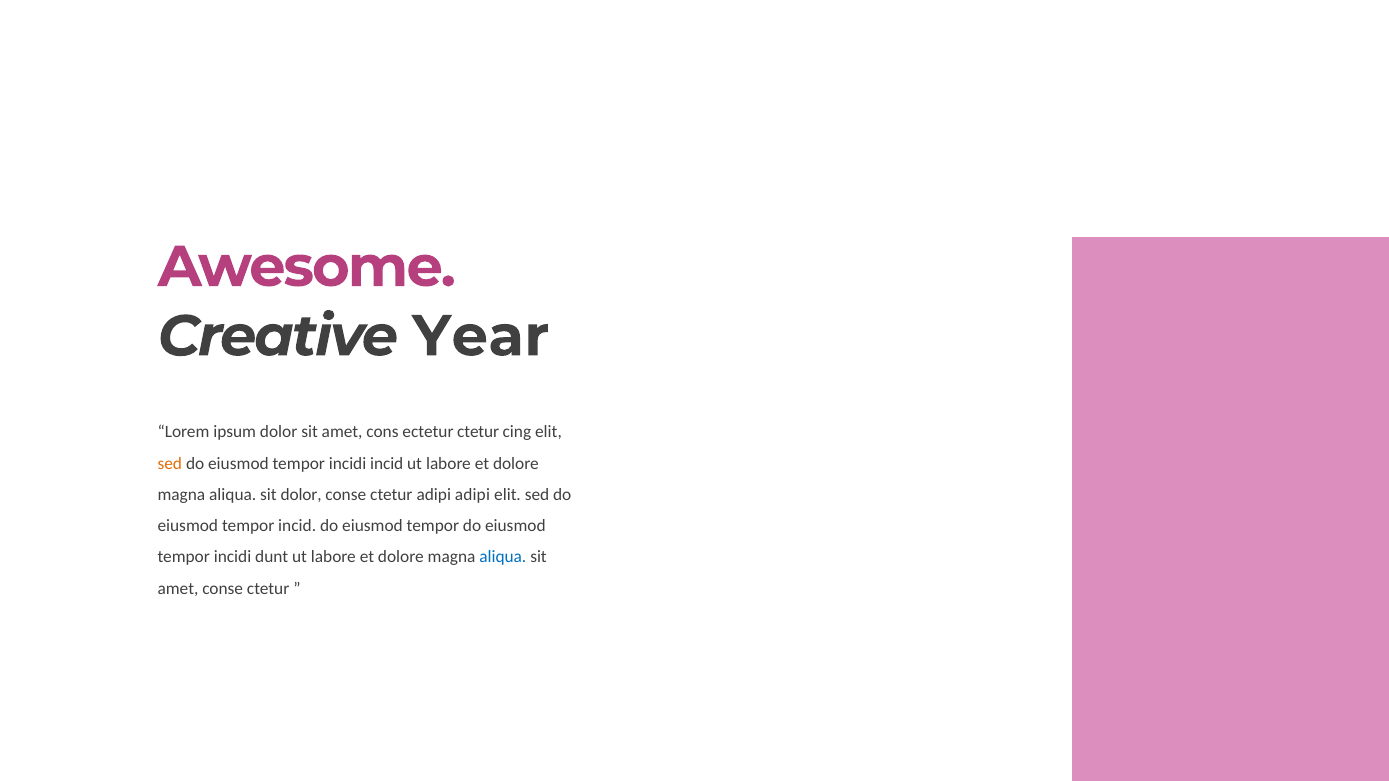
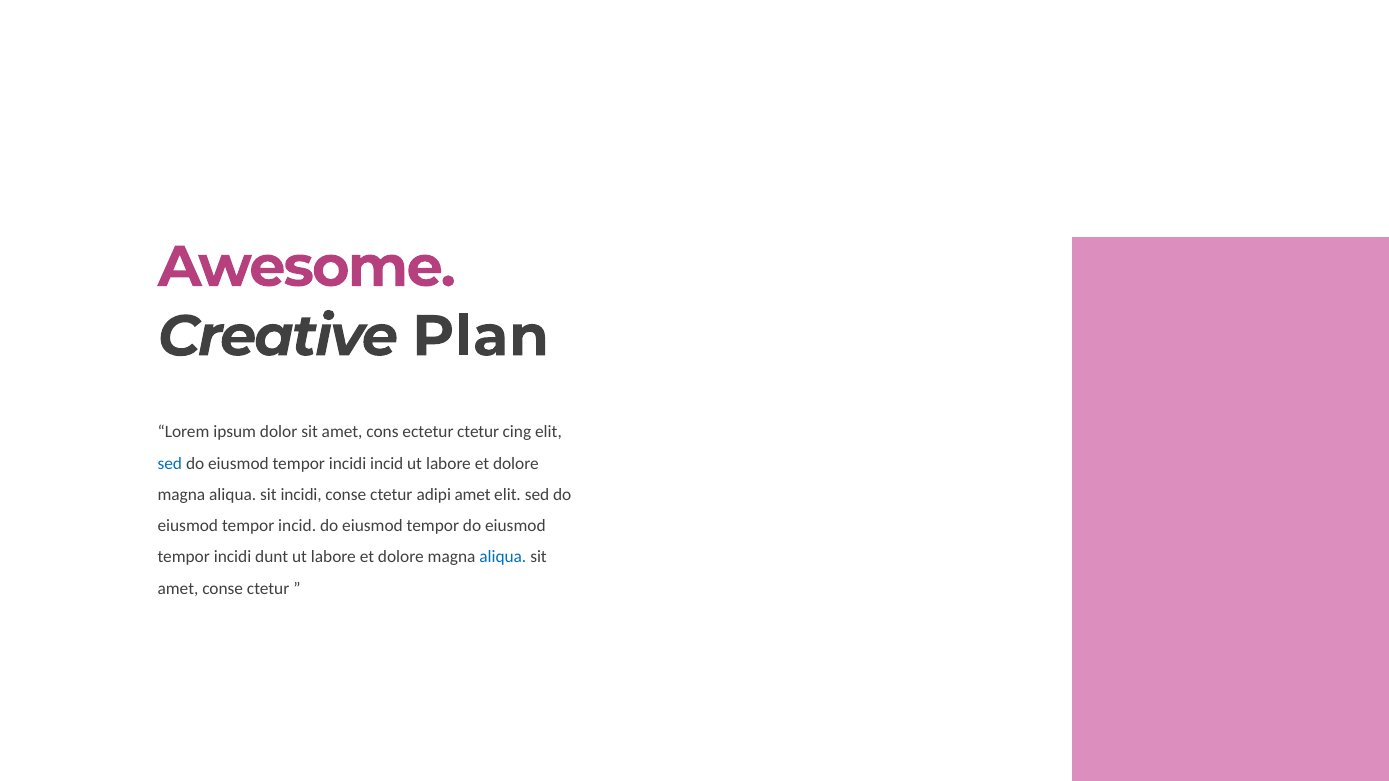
Year: Year -> Plan
sed at (170, 464) colour: orange -> blue
sit dolor: dolor -> incidi
adipi adipi: adipi -> amet
